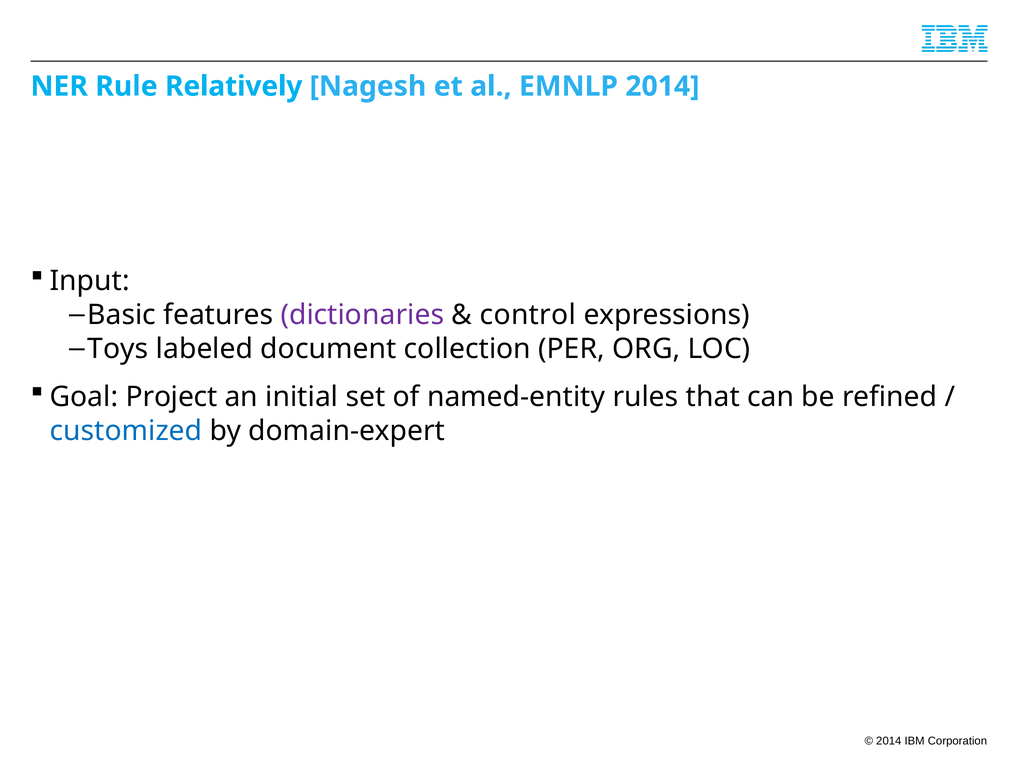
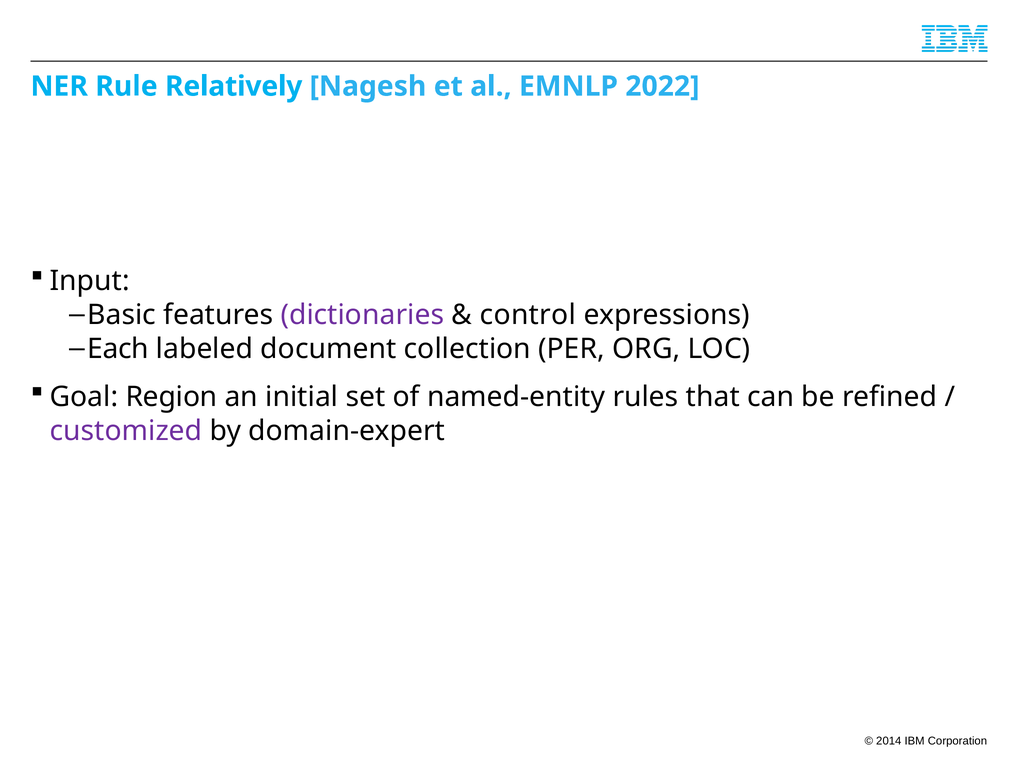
EMNLP 2014: 2014 -> 2022
Toys: Toys -> Each
Project: Project -> Region
customized colour: blue -> purple
